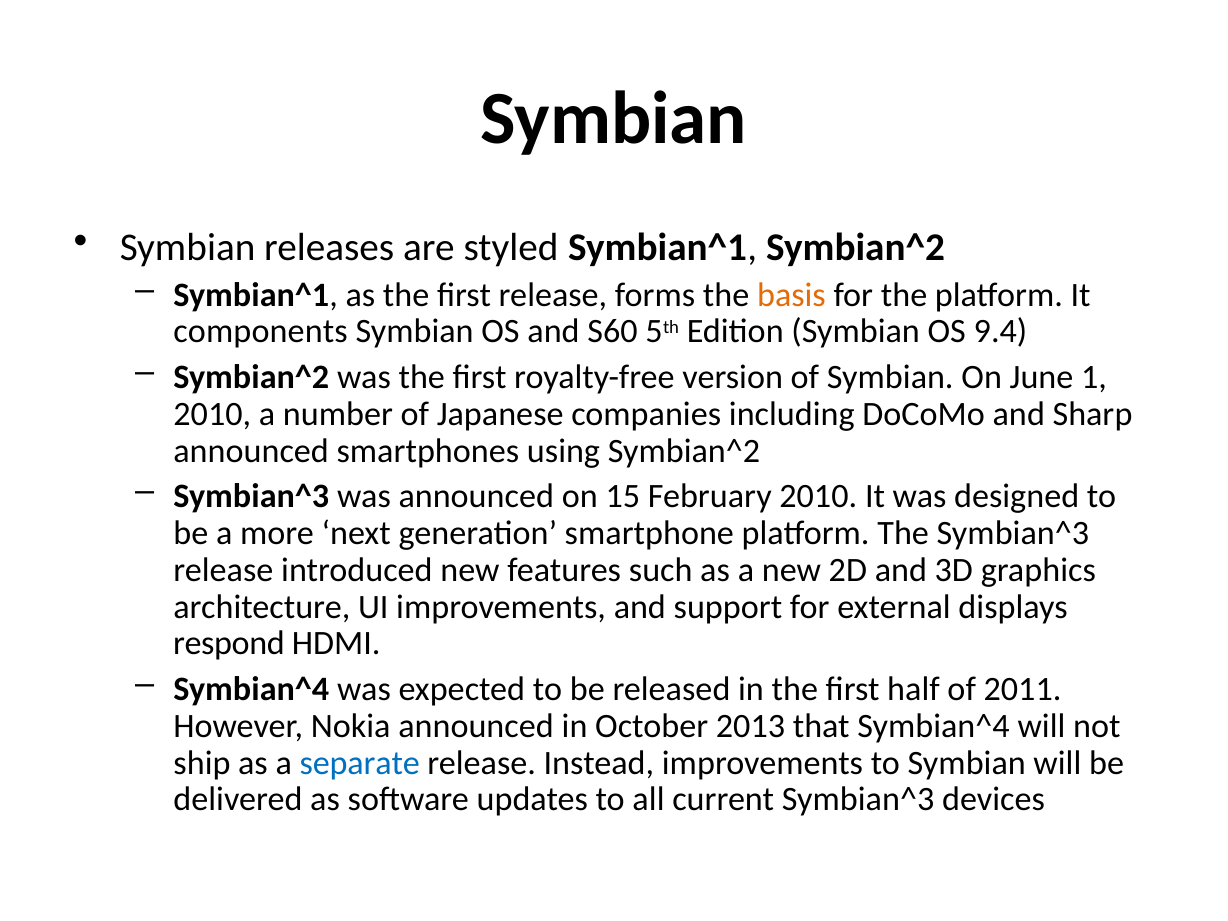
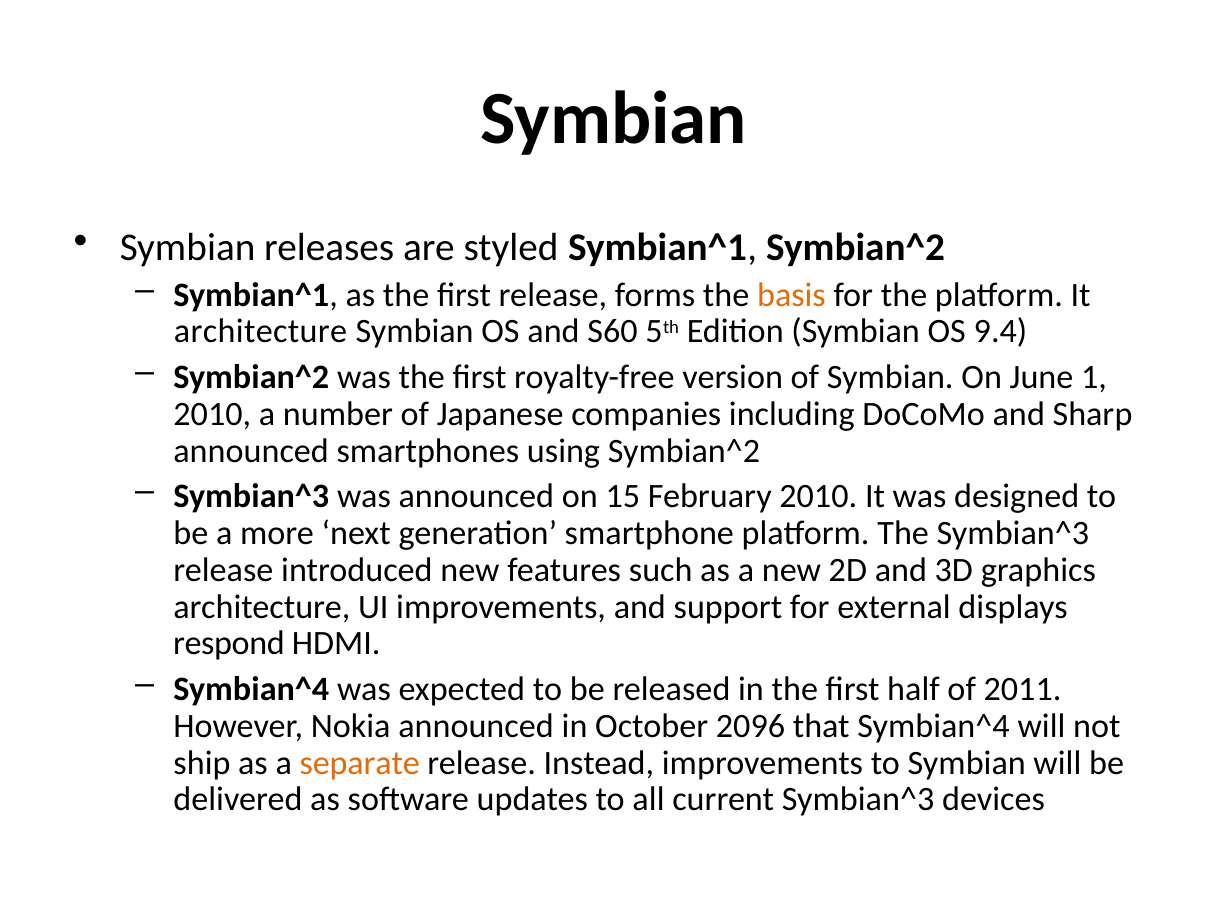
components at (261, 332): components -> architecture
2013: 2013 -> 2096
separate colour: blue -> orange
